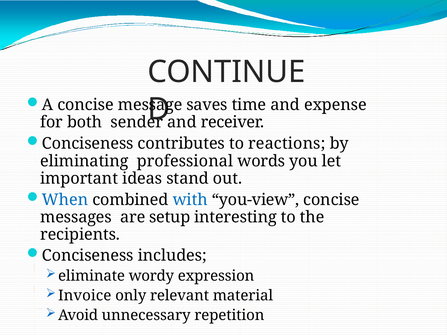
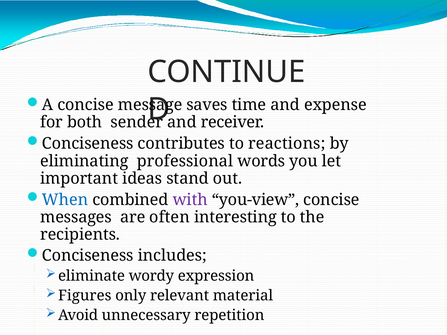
with colour: blue -> purple
setup: setup -> often
Invoice: Invoice -> Figures
